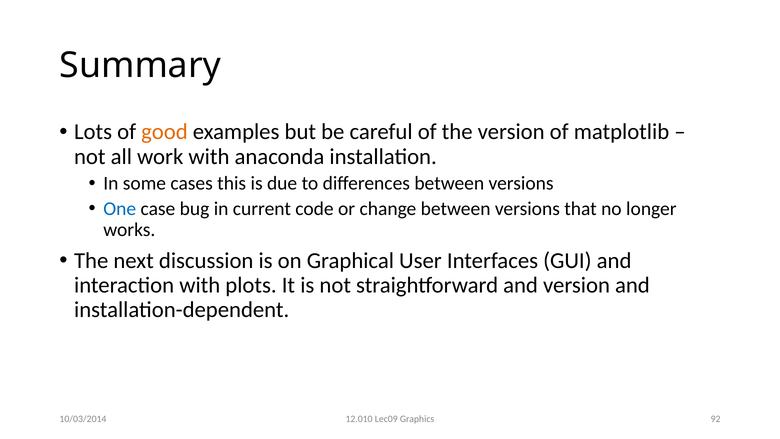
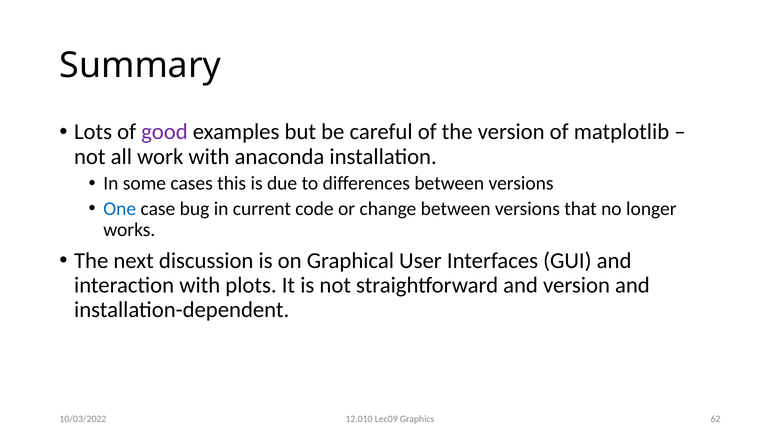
good colour: orange -> purple
92: 92 -> 62
10/03/2014: 10/03/2014 -> 10/03/2022
